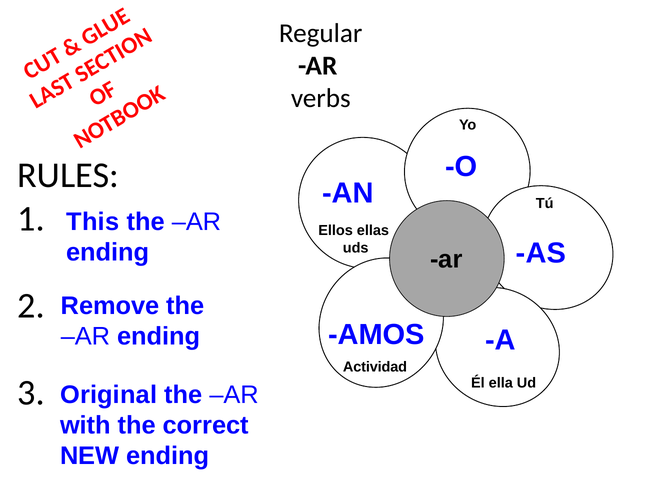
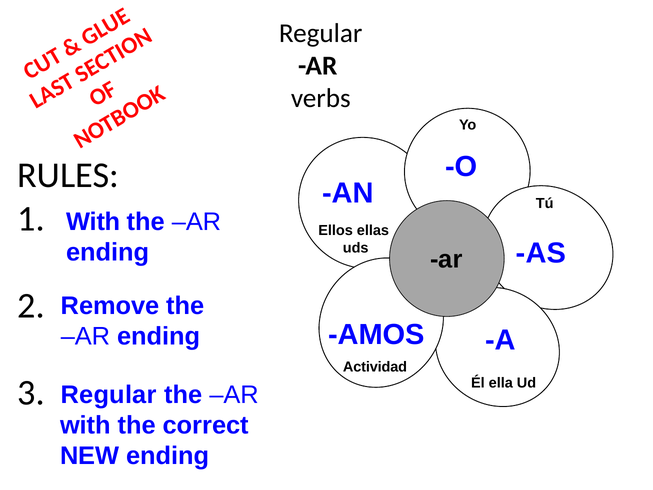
This at (93, 222): This -> With
Original at (109, 395): Original -> Regular
